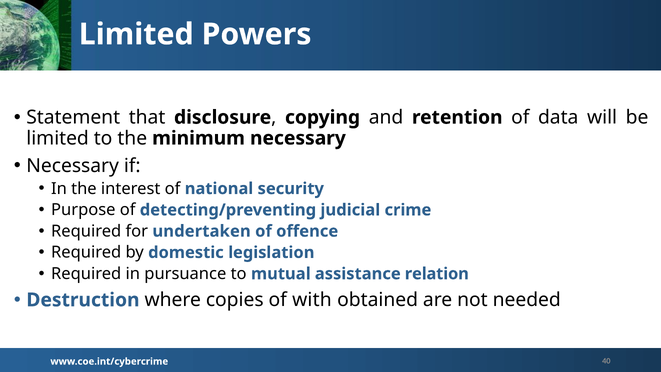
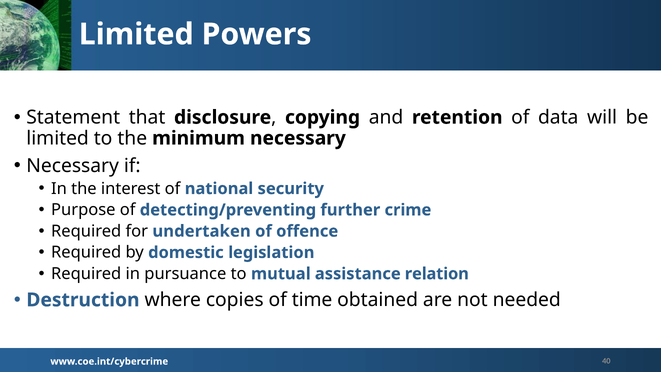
judicial: judicial -> further
with: with -> time
